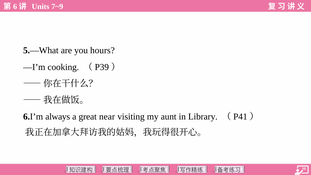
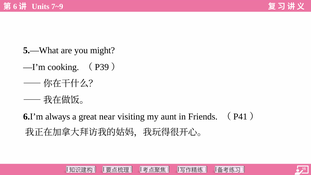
hours: hours -> might
Library: Library -> Friends
